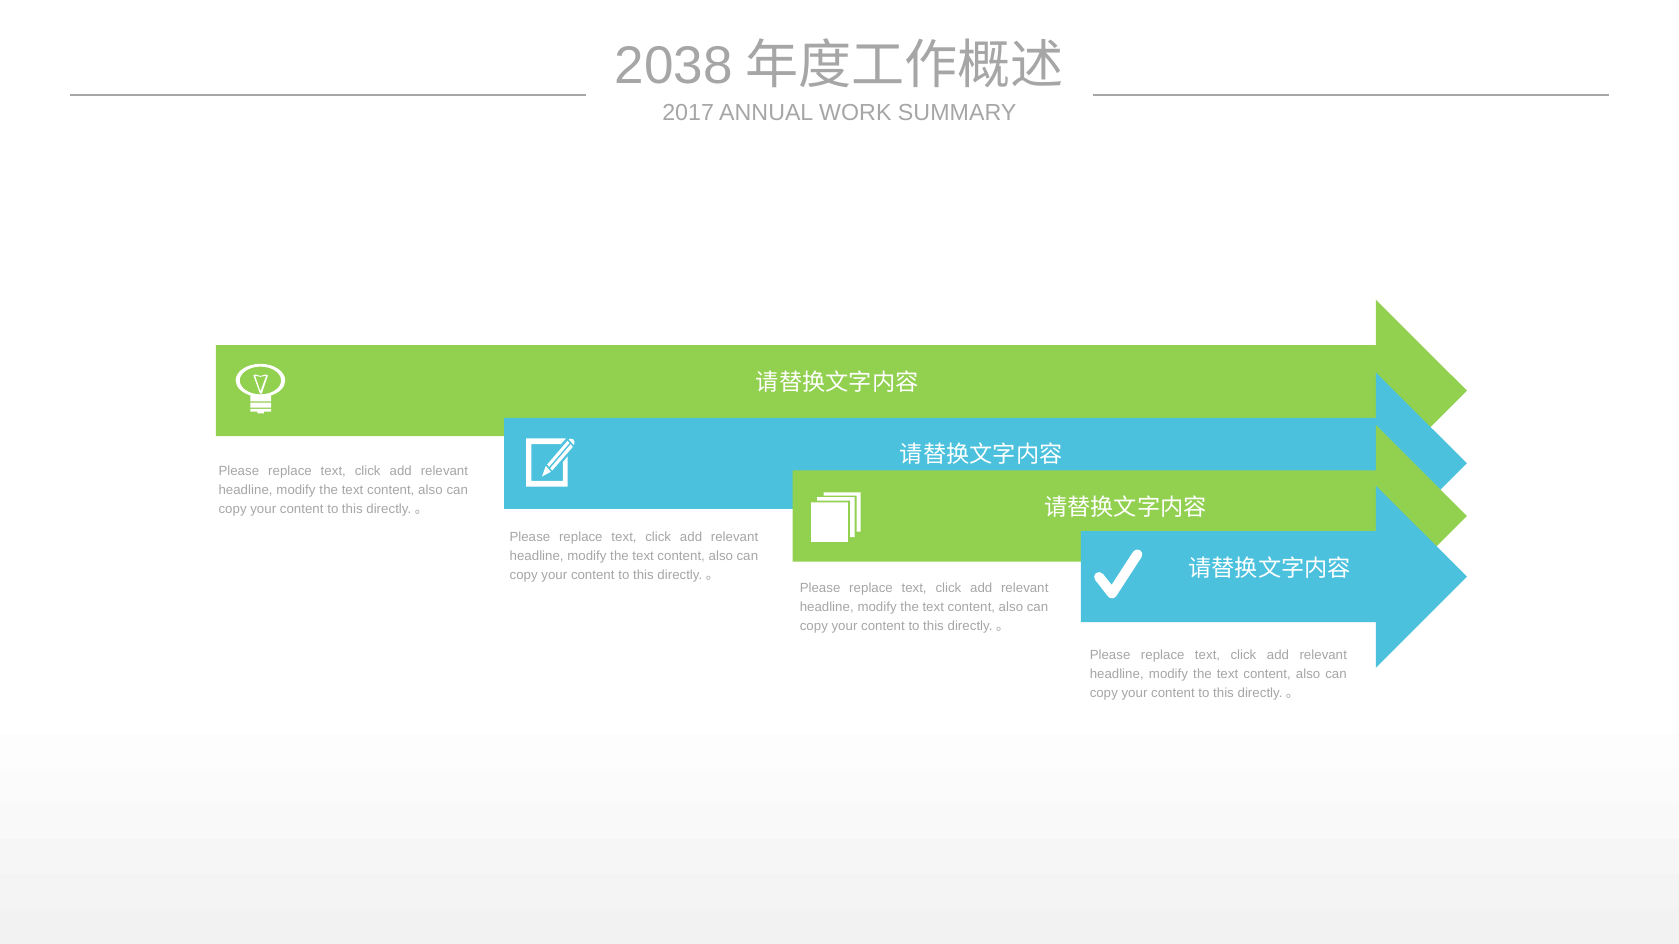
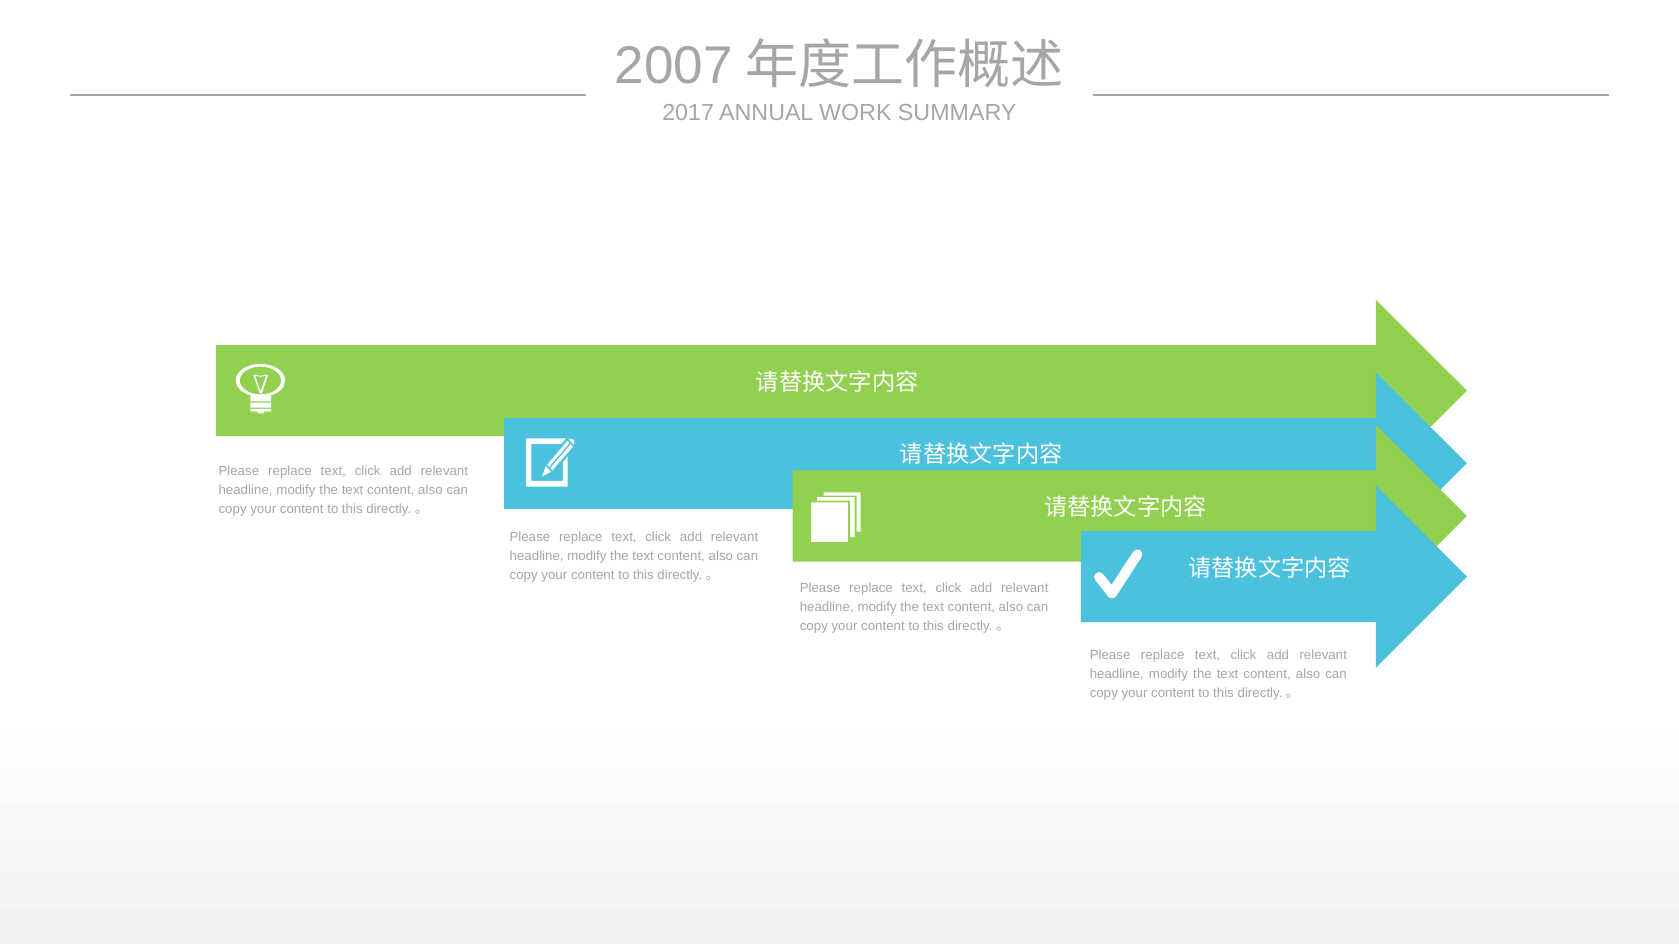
2038: 2038 -> 2007
